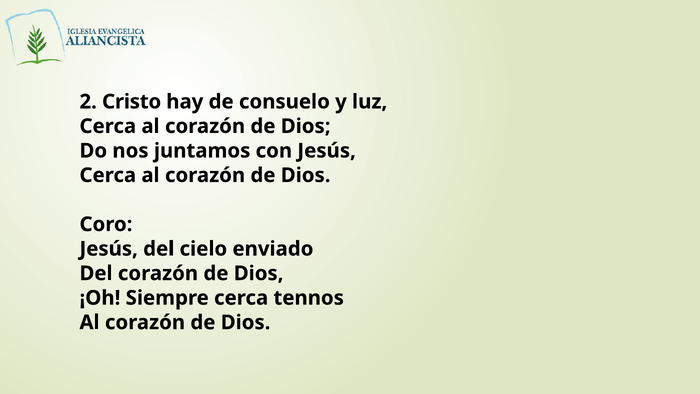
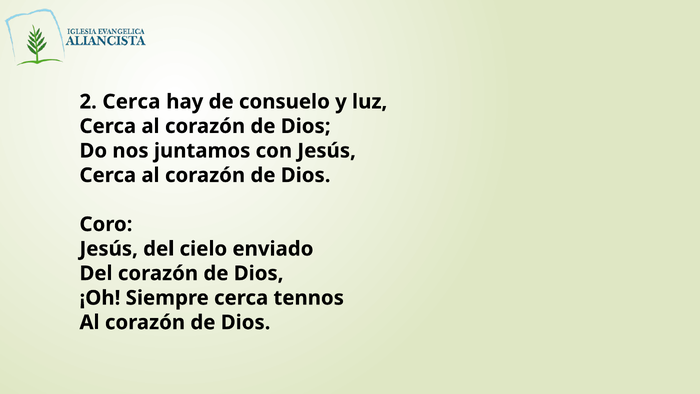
2 Cristo: Cristo -> Cerca
